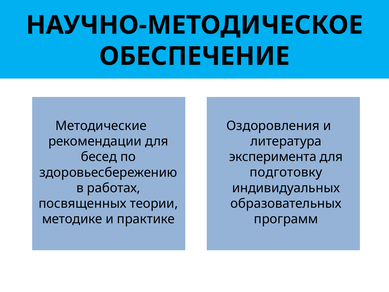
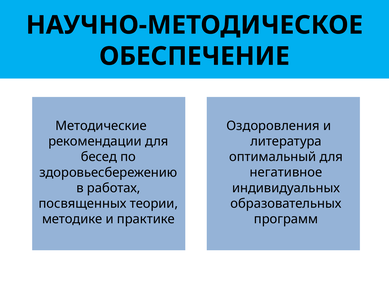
эксперимента: эксперимента -> оптимальный
подготовку: подготовку -> негативное
